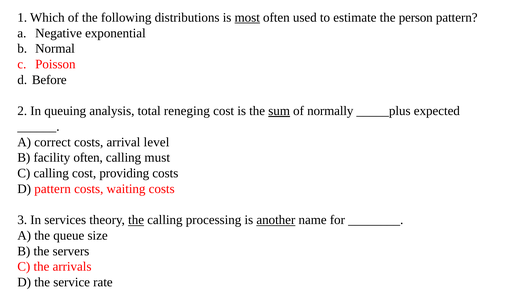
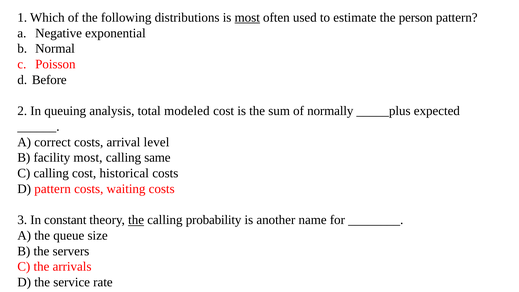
reneging: reneging -> modeled
sum underline: present -> none
facility often: often -> most
must: must -> same
providing: providing -> historical
services: services -> constant
processing: processing -> probability
another underline: present -> none
